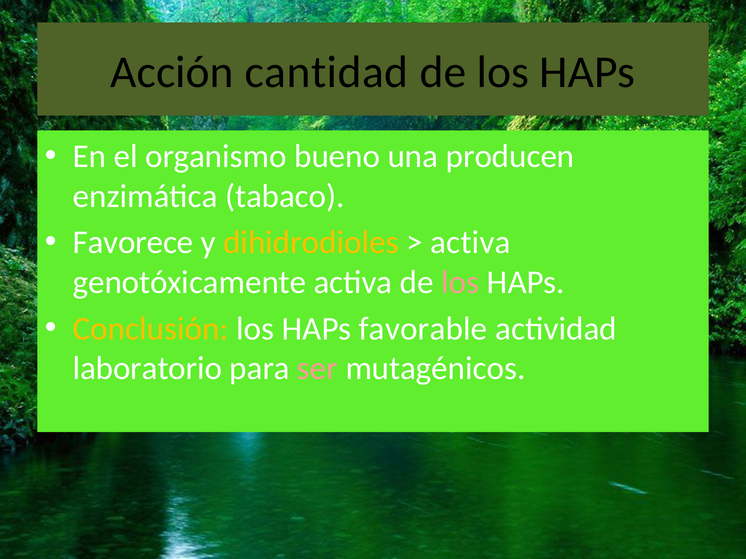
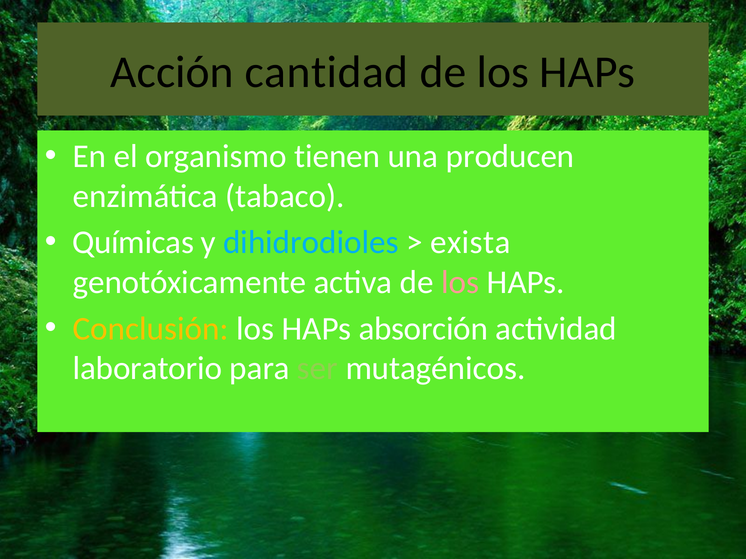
bueno: bueno -> tienen
Favorece: Favorece -> Químicas
dihidrodioles colour: yellow -> light blue
activa at (470, 243): activa -> exista
favorable: favorable -> absorción
ser colour: pink -> light green
